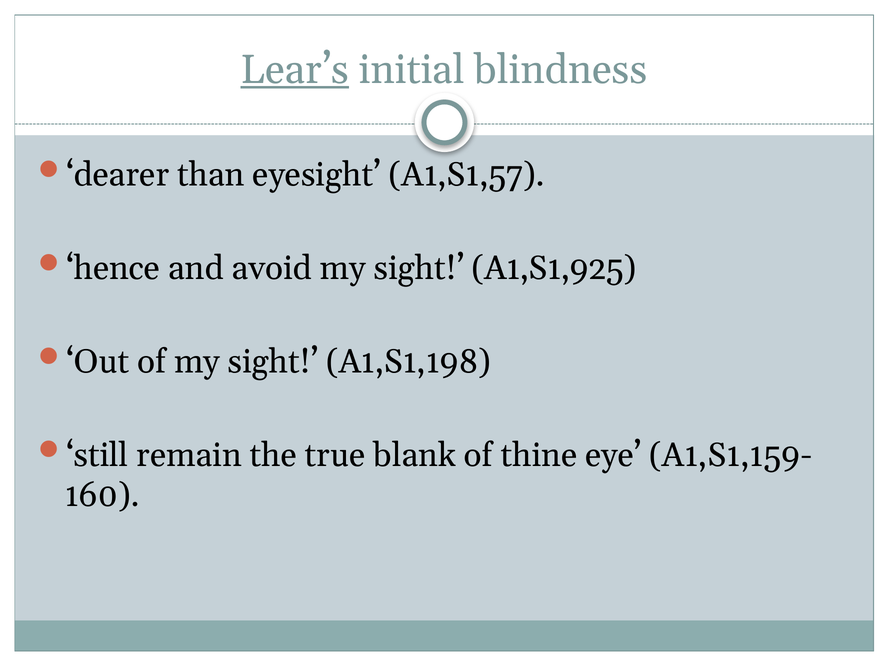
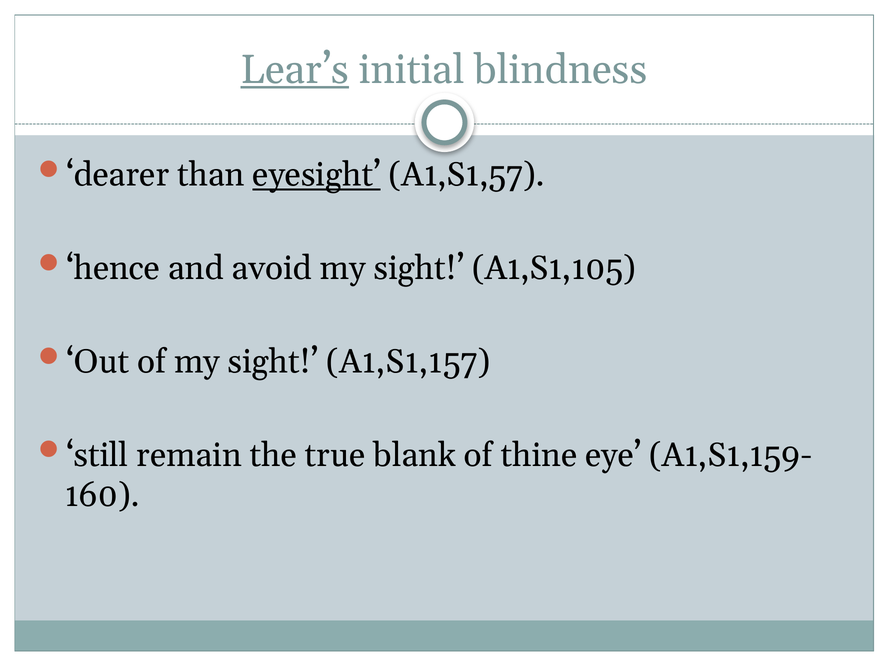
eyesight underline: none -> present
A1,S1,925: A1,S1,925 -> A1,S1,105
A1,S1,198: A1,S1,198 -> A1,S1,157
